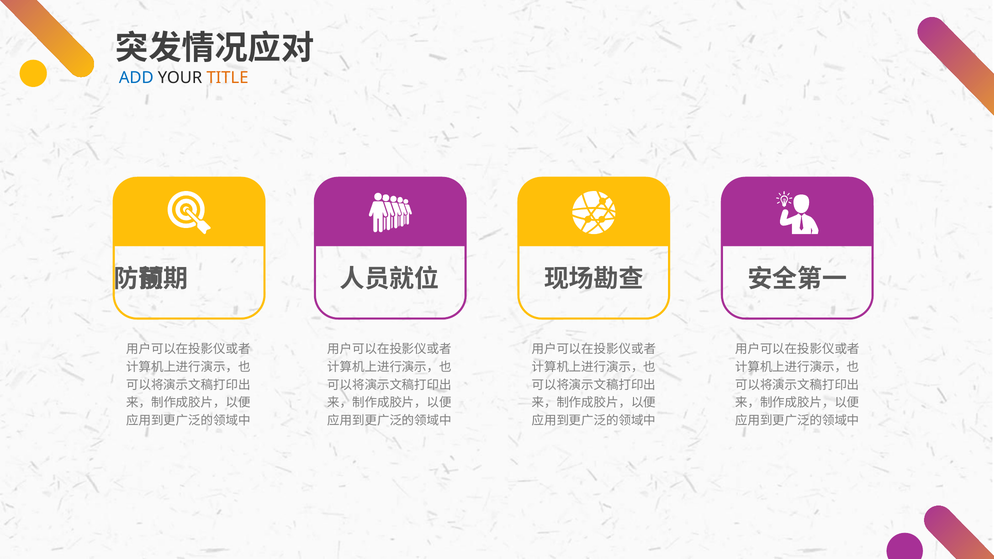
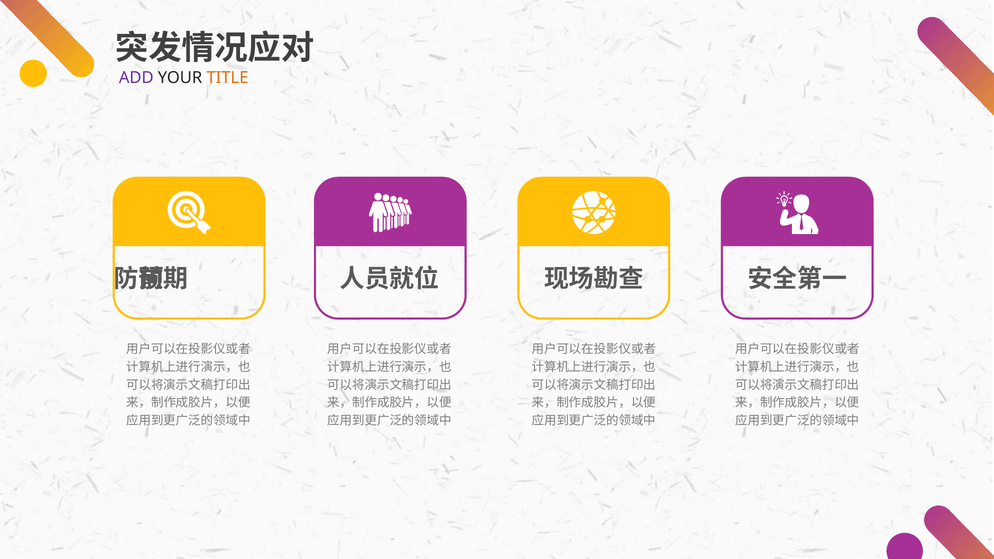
ADD colour: blue -> purple
